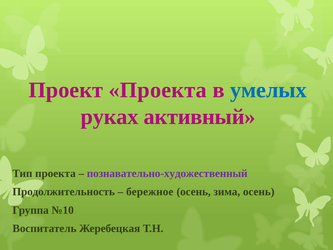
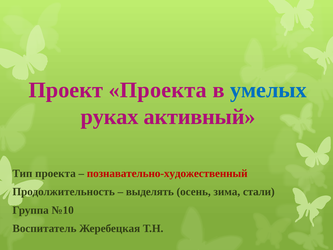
познавательно-художественный colour: purple -> red
бережное: бережное -> выделять
зима осень: осень -> стали
